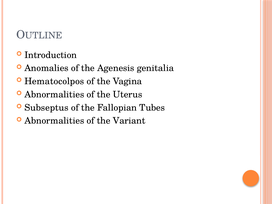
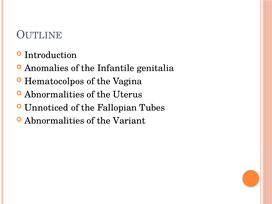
Agenesis: Agenesis -> Infantile
Subseptus: Subseptus -> Unnoticed
